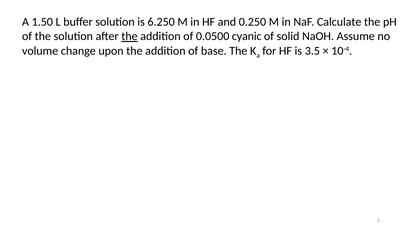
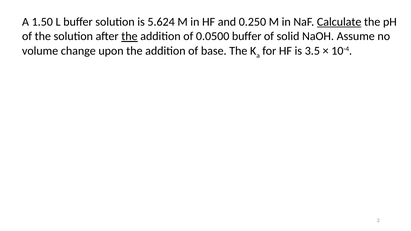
6.250: 6.250 -> 5.624
Calculate underline: none -> present
0.0500 cyanic: cyanic -> buffer
